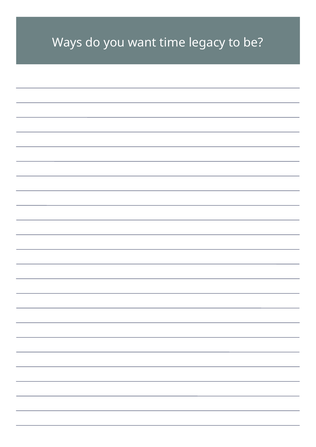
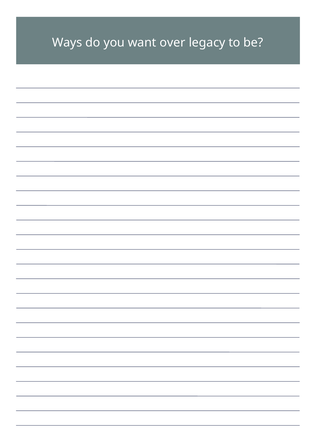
time: time -> over
